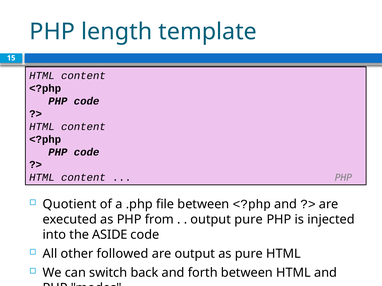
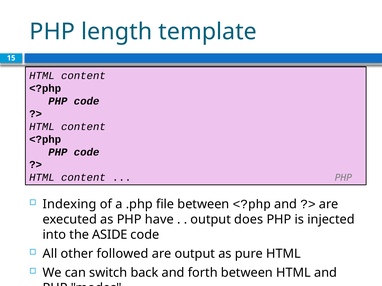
Quotient: Quotient -> Indexing
from: from -> have
output pure: pure -> does
